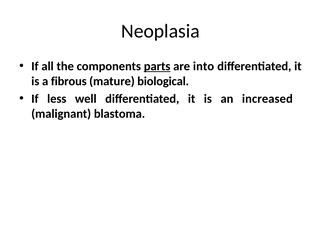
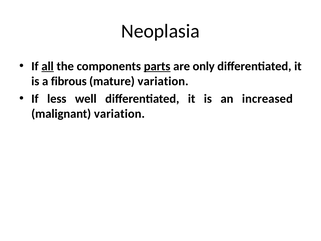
all underline: none -> present
into: into -> only
mature biological: biological -> variation
malignant blastoma: blastoma -> variation
